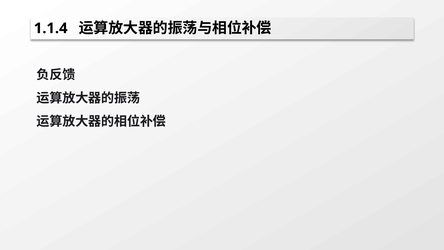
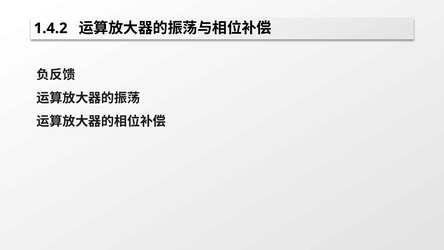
1.1.4: 1.1.4 -> 1.4.2
